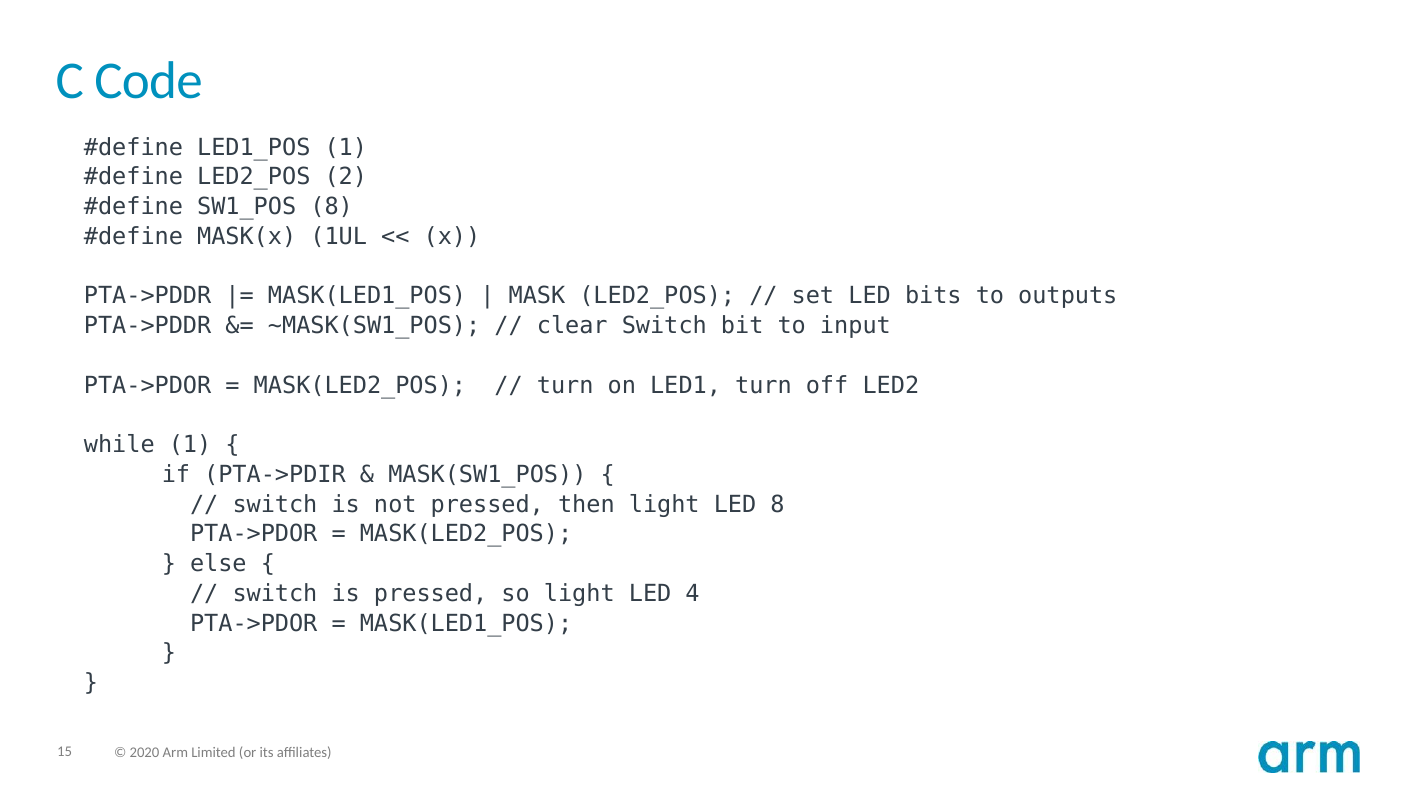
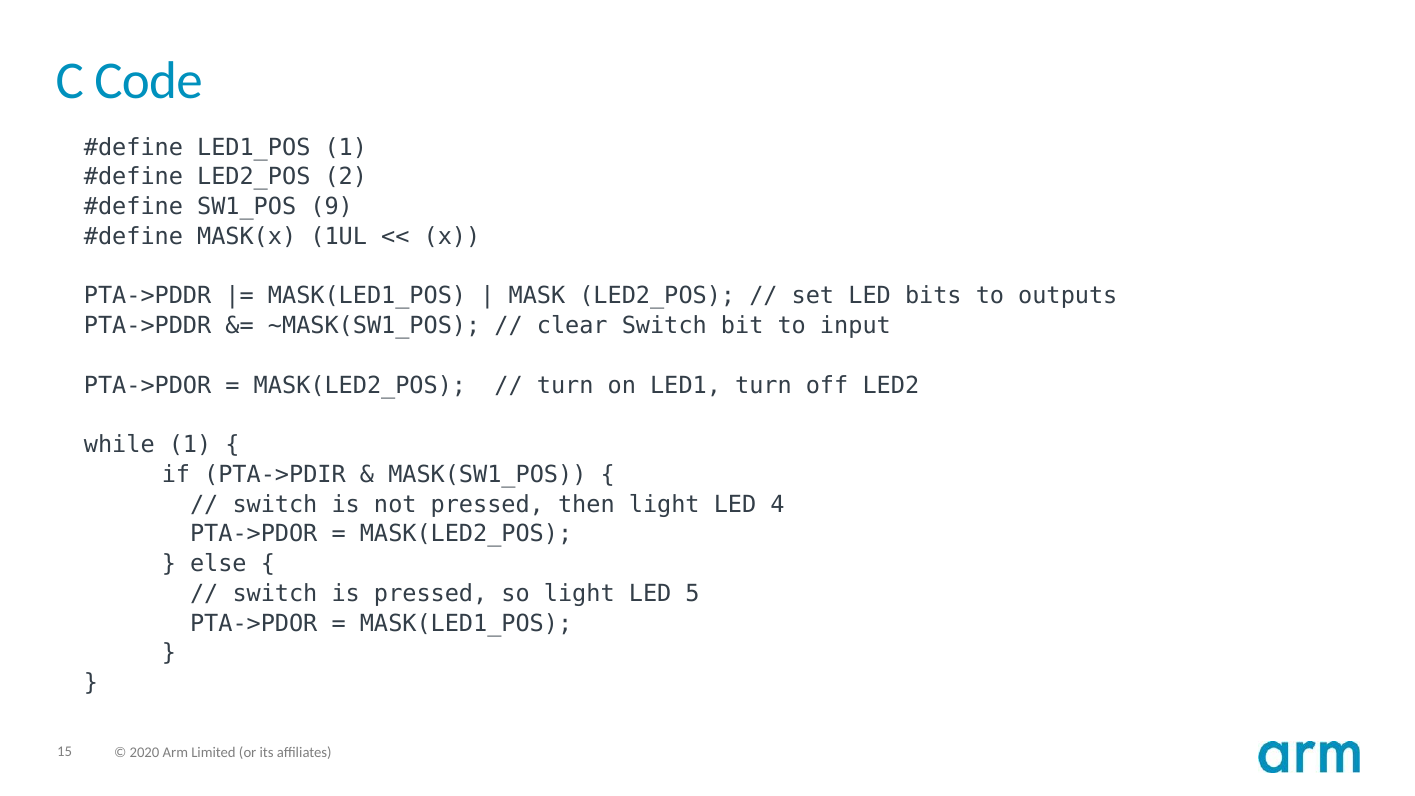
SW1_POS 8: 8 -> 9
LED 8: 8 -> 4
4: 4 -> 5
